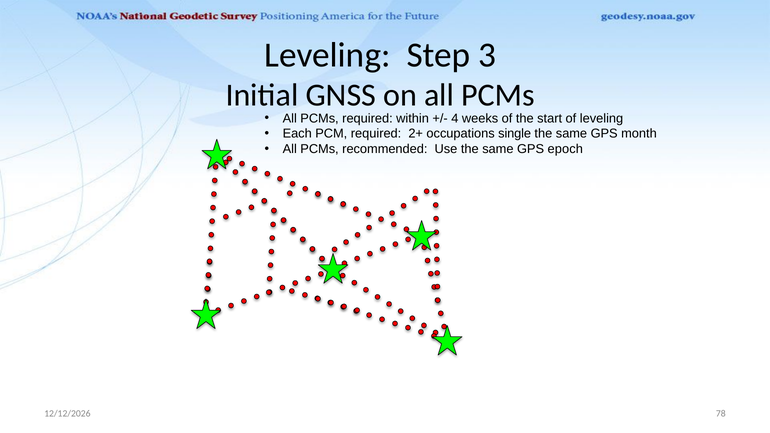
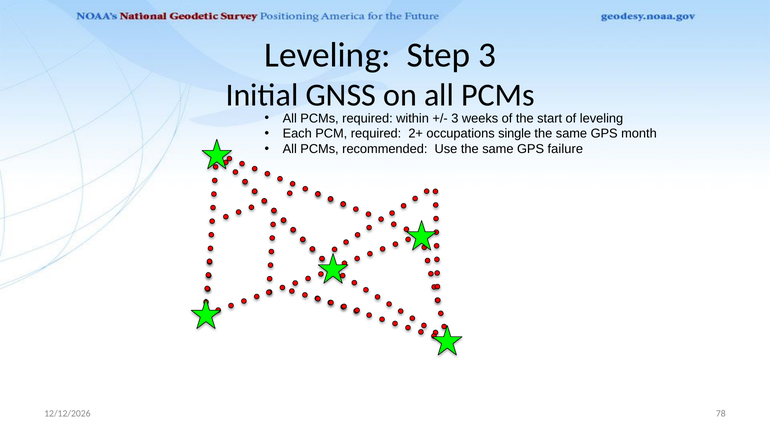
4 at (455, 118): 4 -> 3
epoch: epoch -> failure
